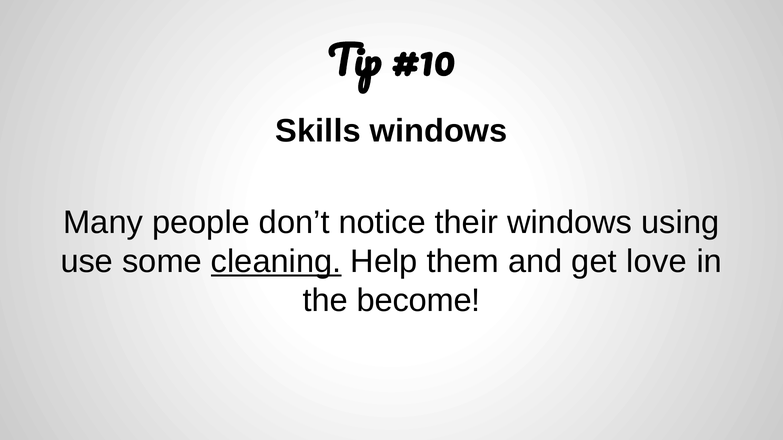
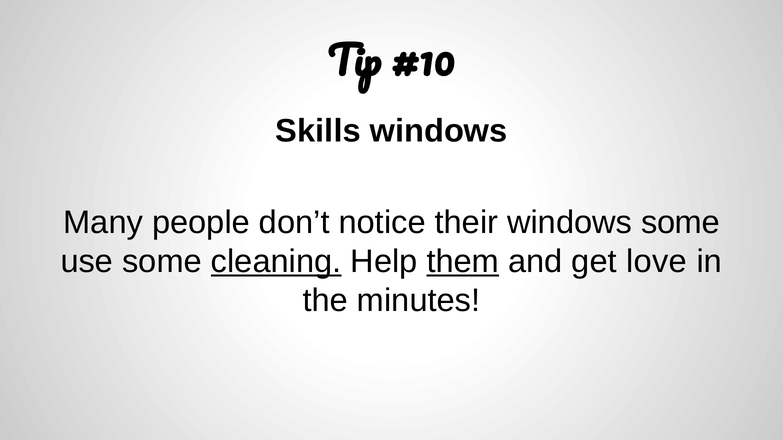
windows using: using -> some
them underline: none -> present
become: become -> minutes
